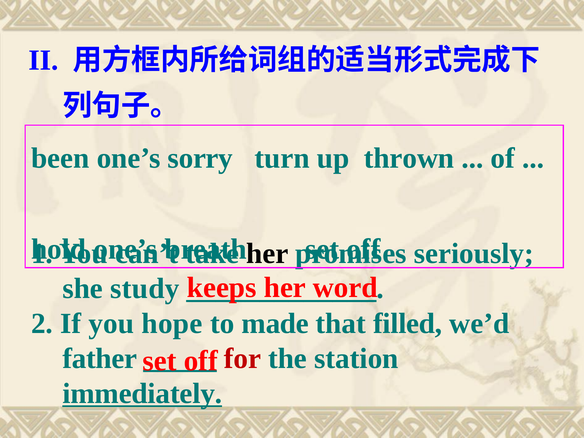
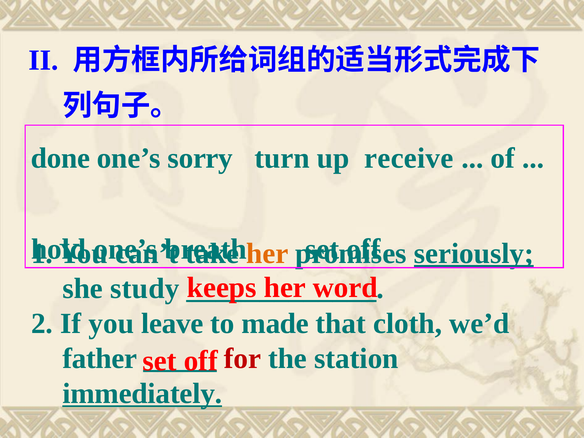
been: been -> done
thrown: thrown -> receive
her at (267, 253) colour: black -> orange
seriously underline: none -> present
hope: hope -> leave
filled: filled -> cloth
